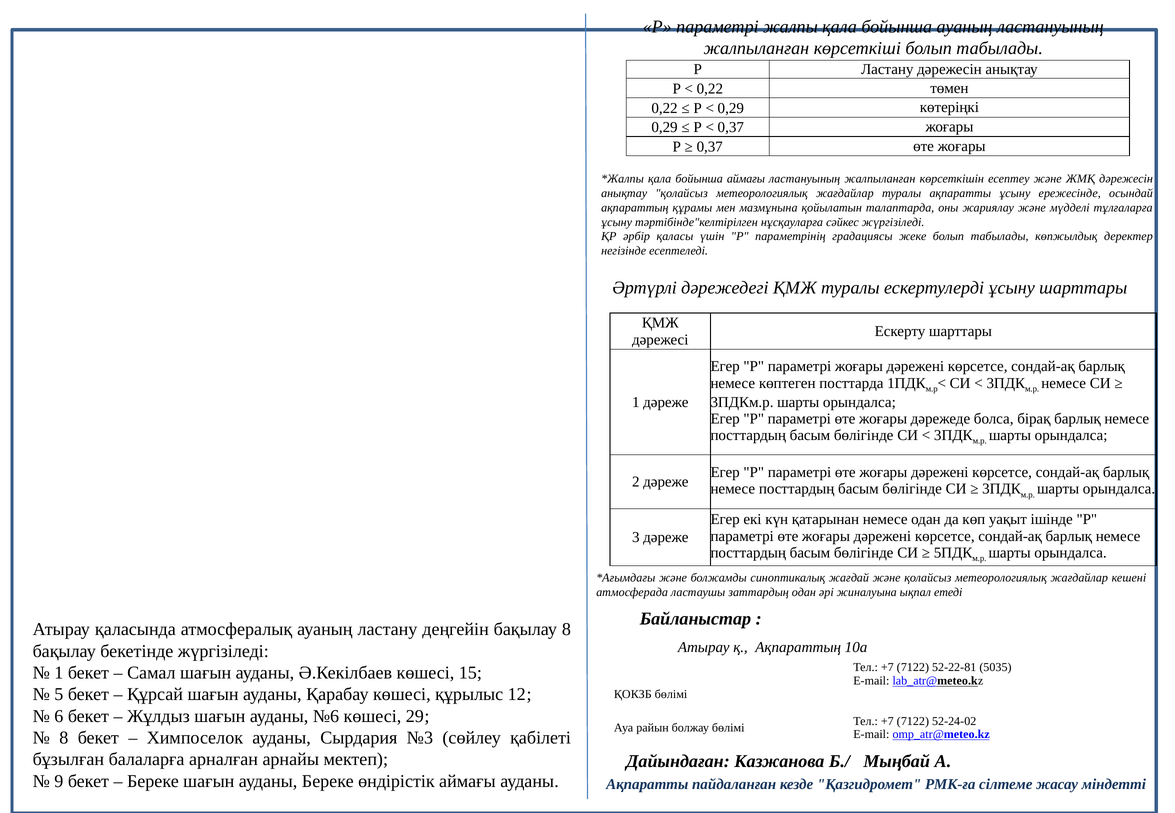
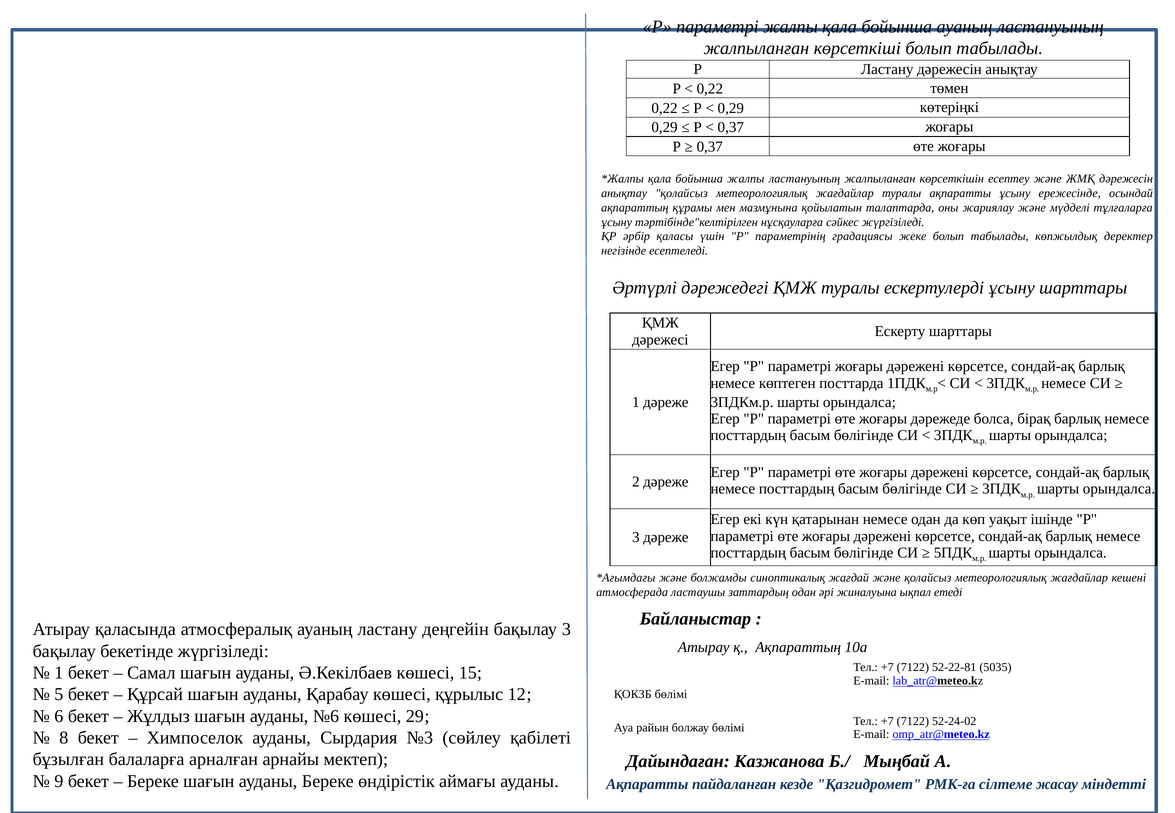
бойынша аймағы: аймағы -> жалпы
бақылау 8: 8 -> 3
